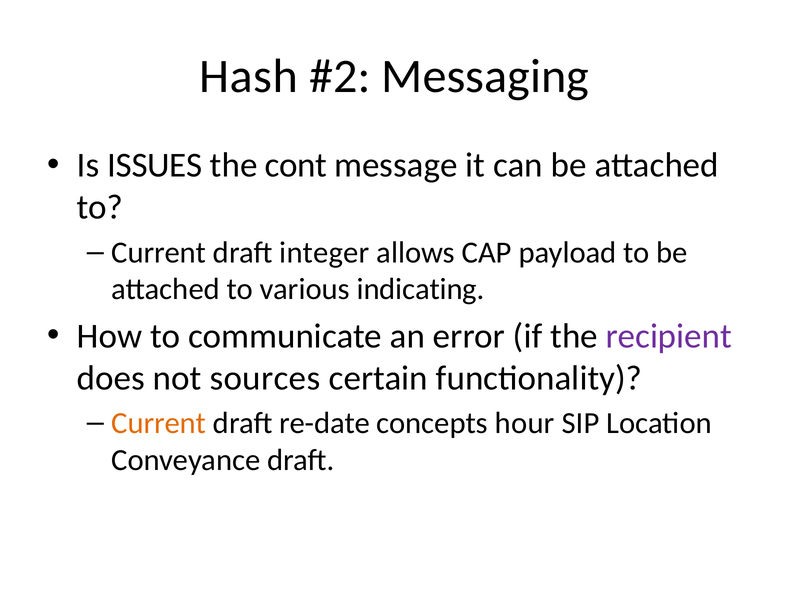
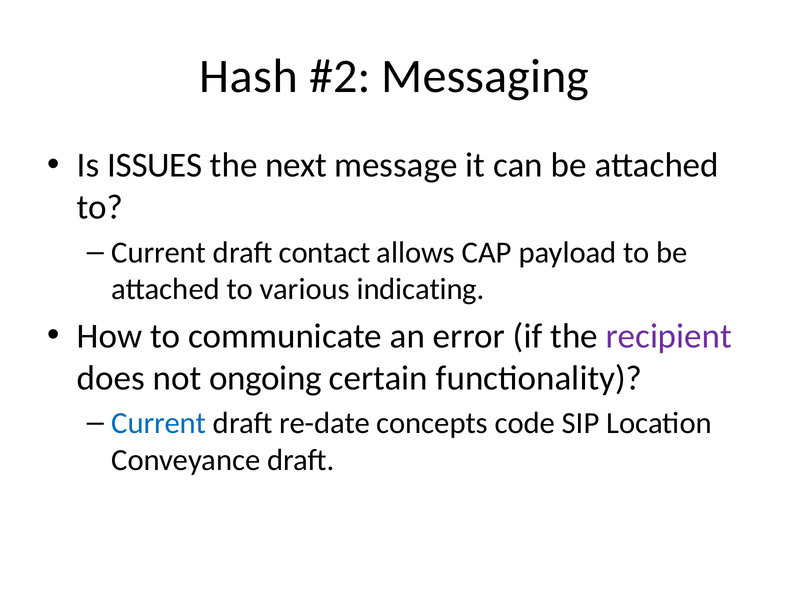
cont: cont -> next
integer: integer -> contact
sources: sources -> ongoing
Current at (159, 424) colour: orange -> blue
hour: hour -> code
